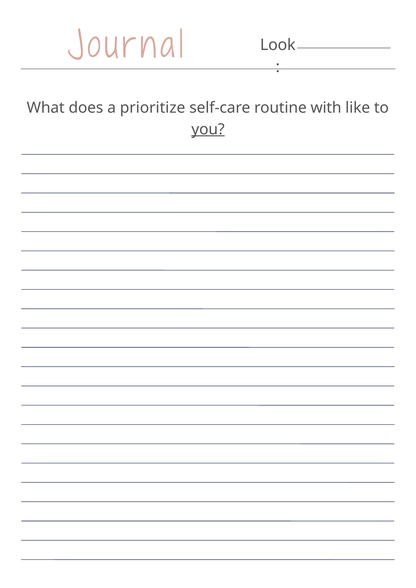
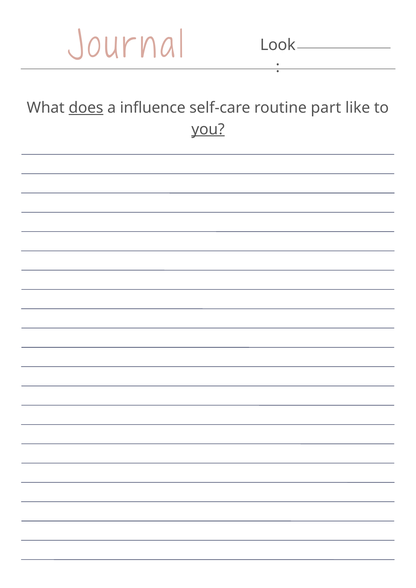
does underline: none -> present
prioritize: prioritize -> influence
with: with -> part
